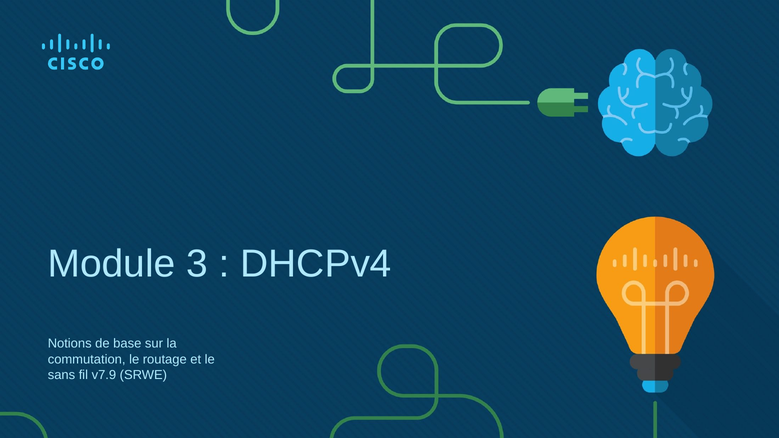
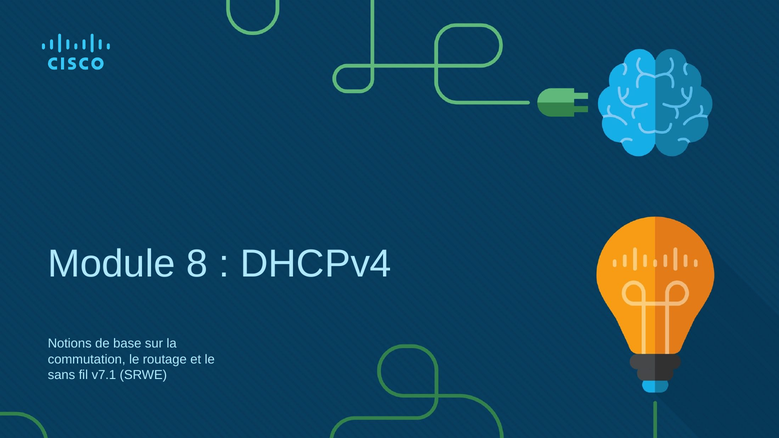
3: 3 -> 8
v7.9: v7.9 -> v7.1
